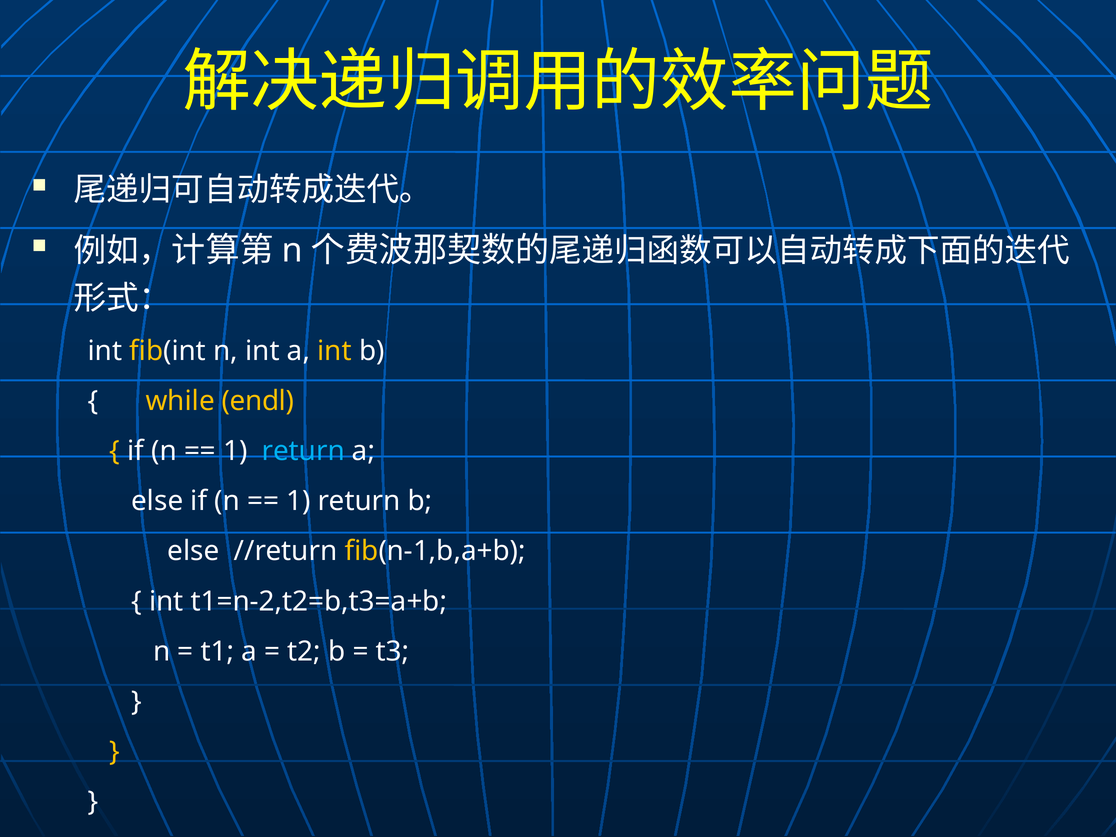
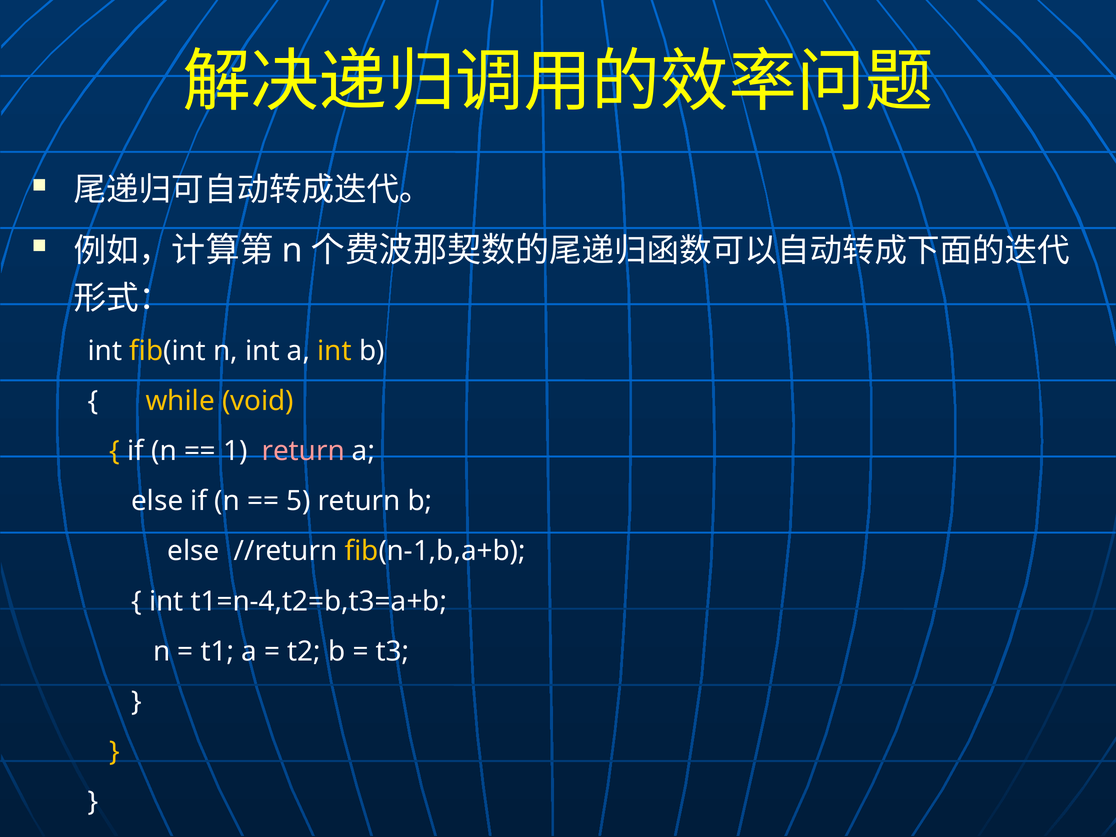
endl: endl -> void
return at (303, 451) colour: light blue -> pink
1 at (299, 501): 1 -> 5
t1=n-2,t2=b,t3=a+b: t1=n-2,t2=b,t3=a+b -> t1=n-4,t2=b,t3=a+b
